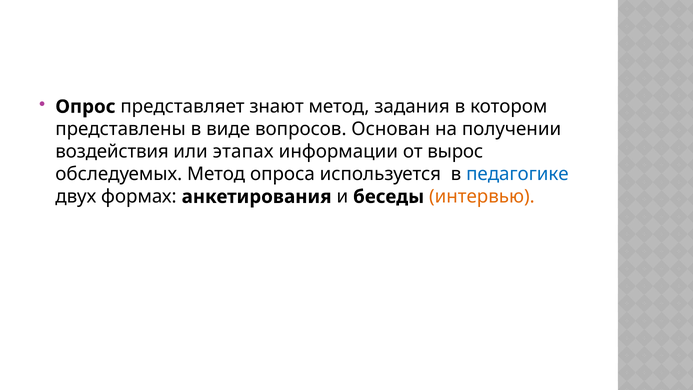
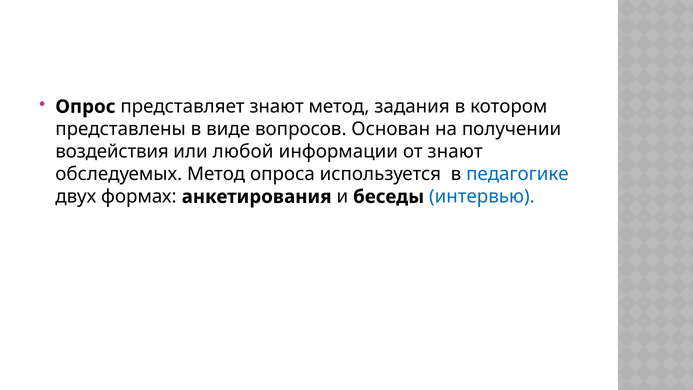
этапах: этапах -> любой
от вырос: вырос -> знают
интервью colour: orange -> blue
